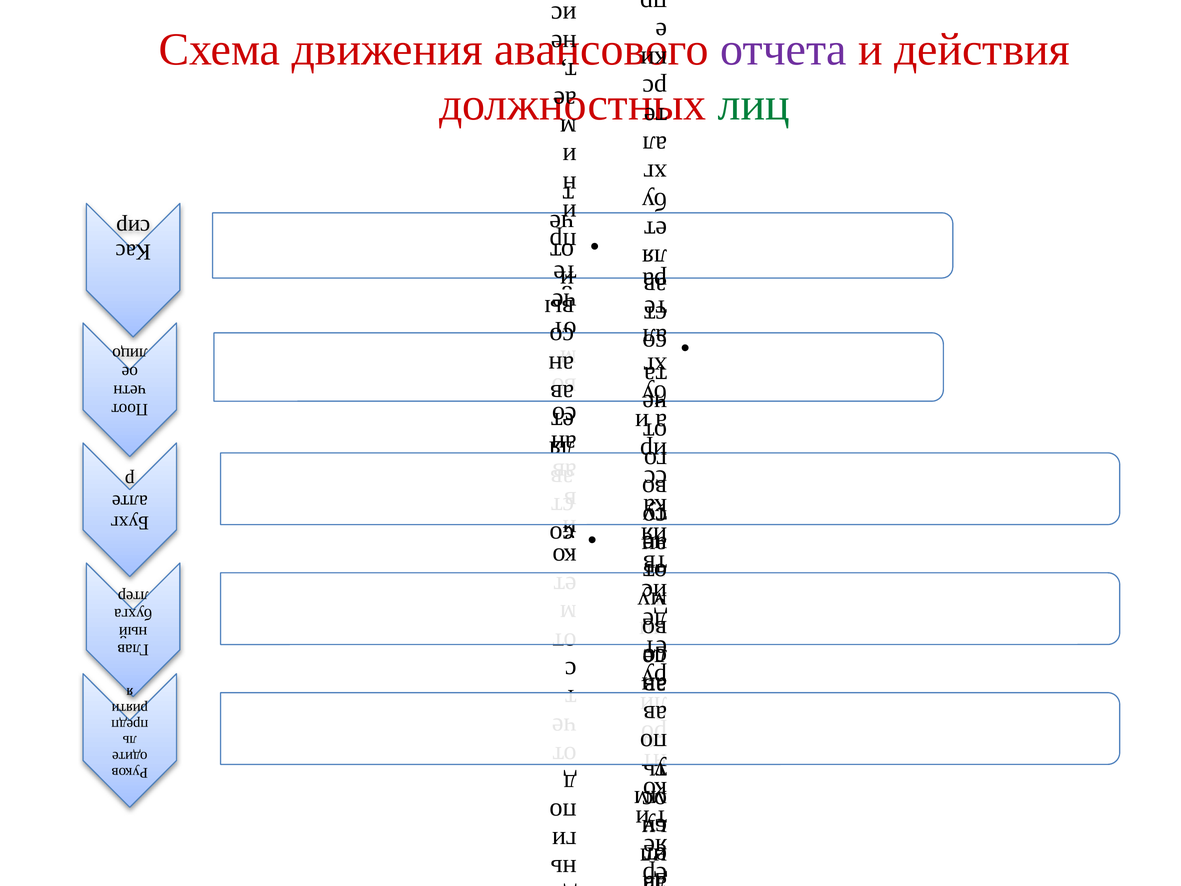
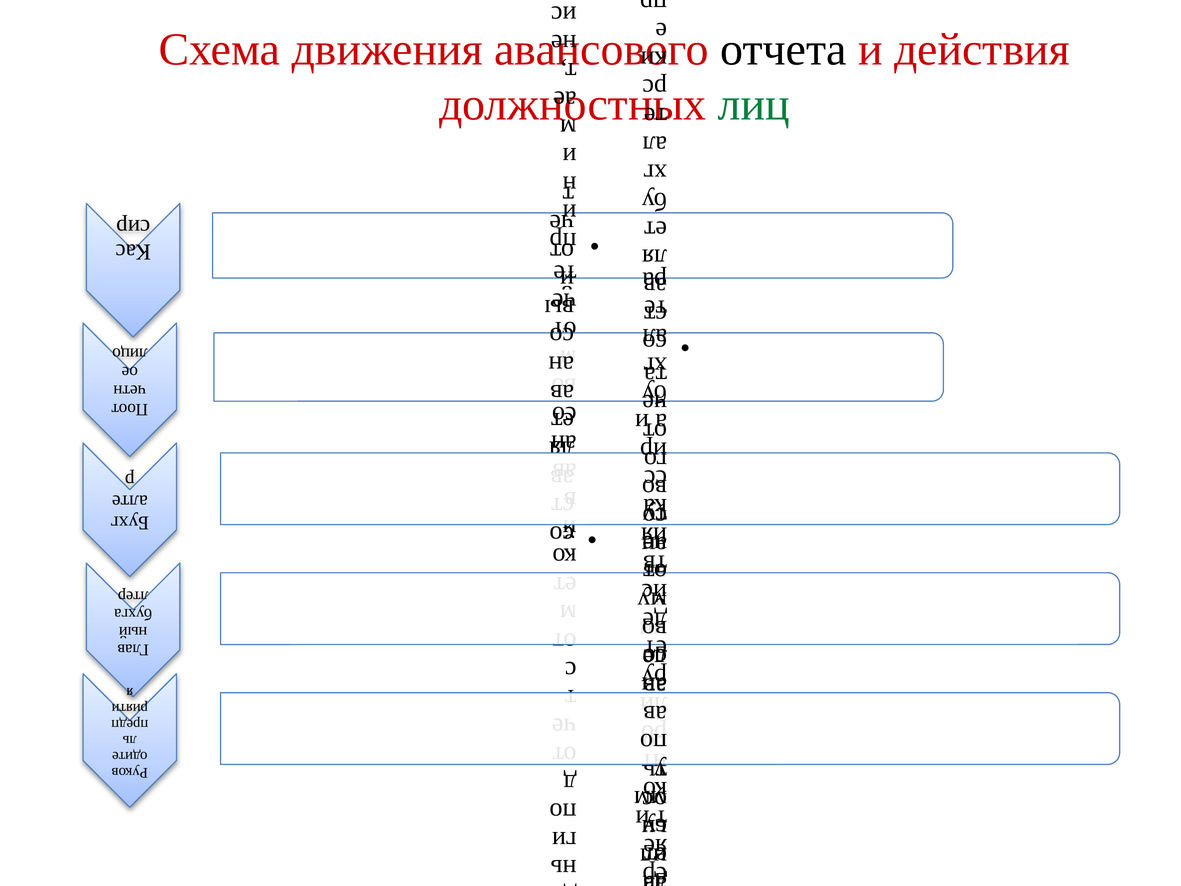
отчета colour: purple -> black
